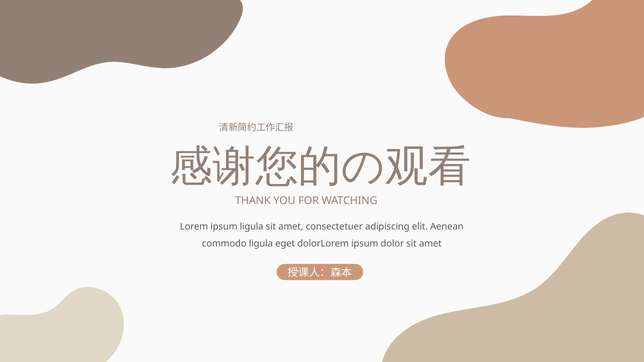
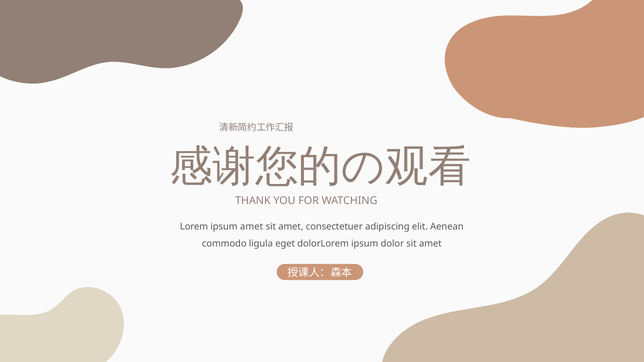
ipsum ligula: ligula -> amet
